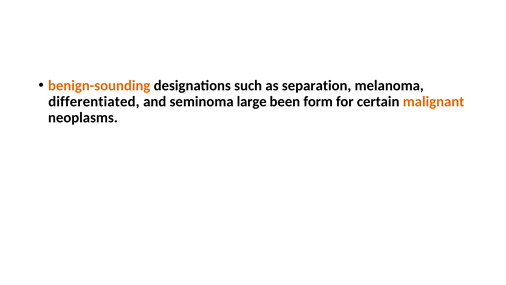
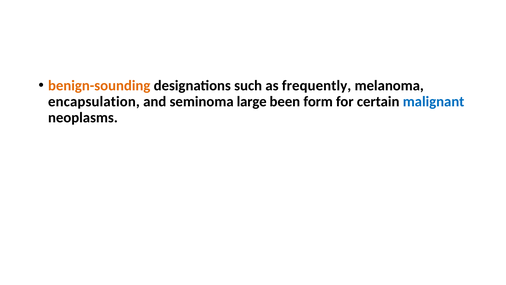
separation: separation -> frequently
differentiated: differentiated -> encapsulation
malignant colour: orange -> blue
